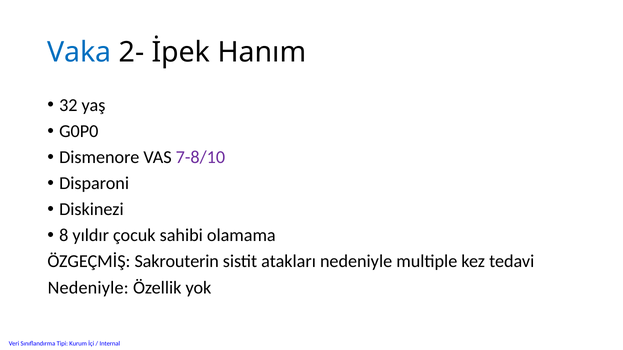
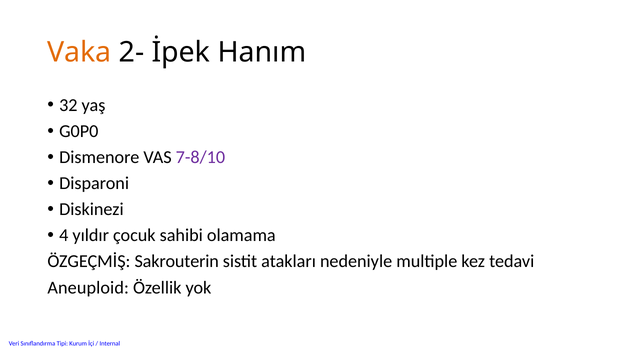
Vaka colour: blue -> orange
8: 8 -> 4
Nedeniyle at (88, 288): Nedeniyle -> Aneuploid
